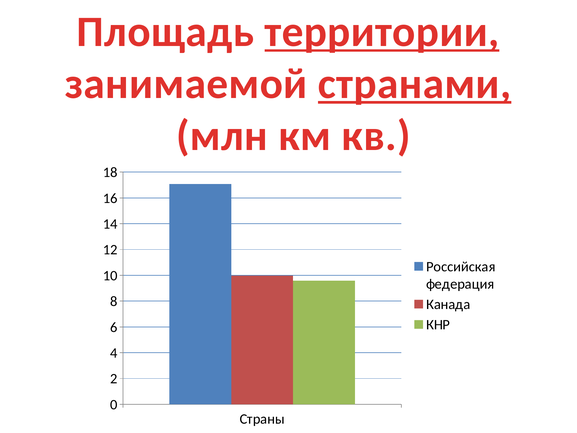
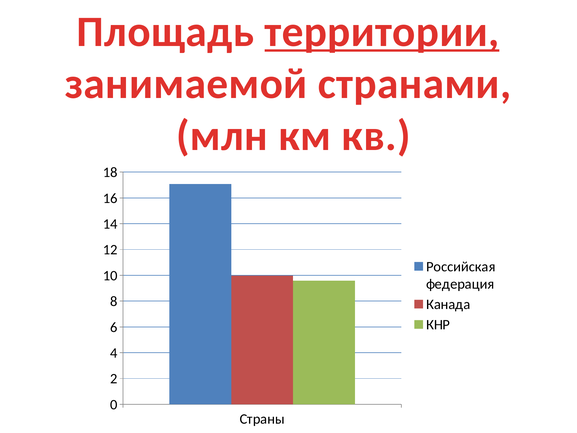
странами underline: present -> none
